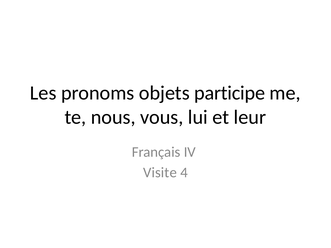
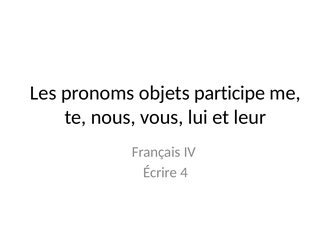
Visite: Visite -> Écrire
